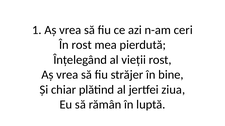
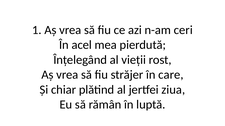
În rost: rost -> acel
bine: bine -> care
